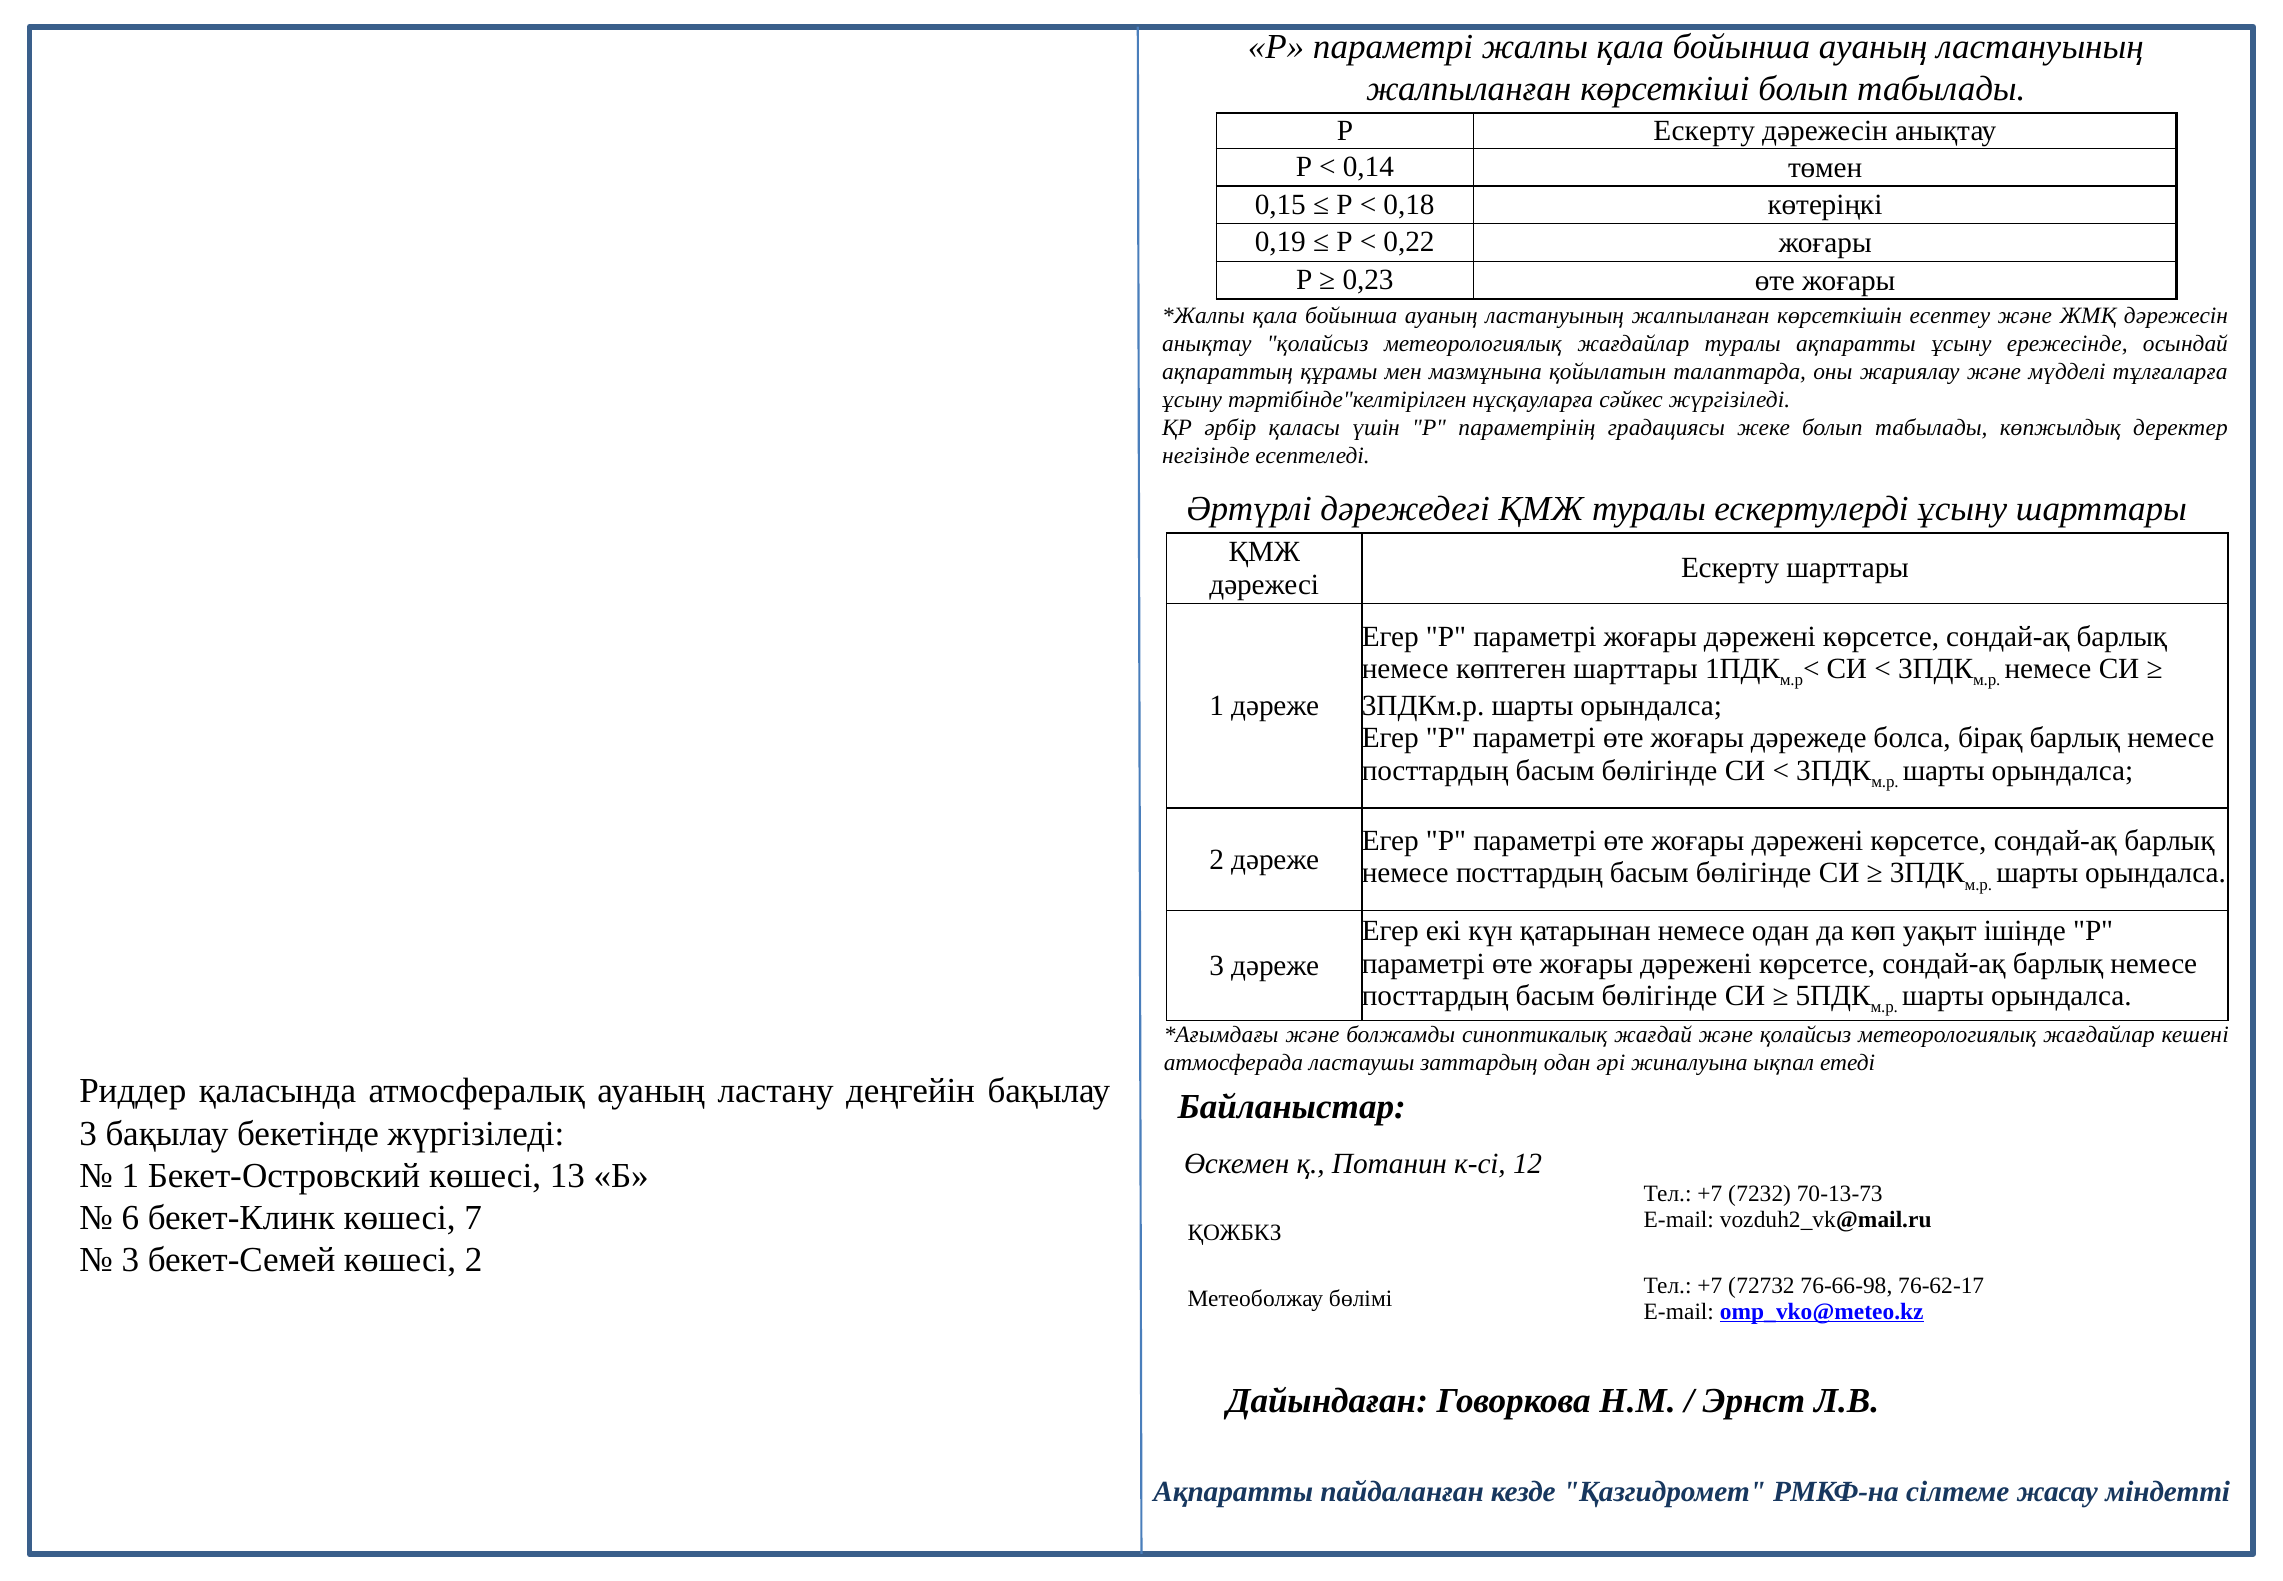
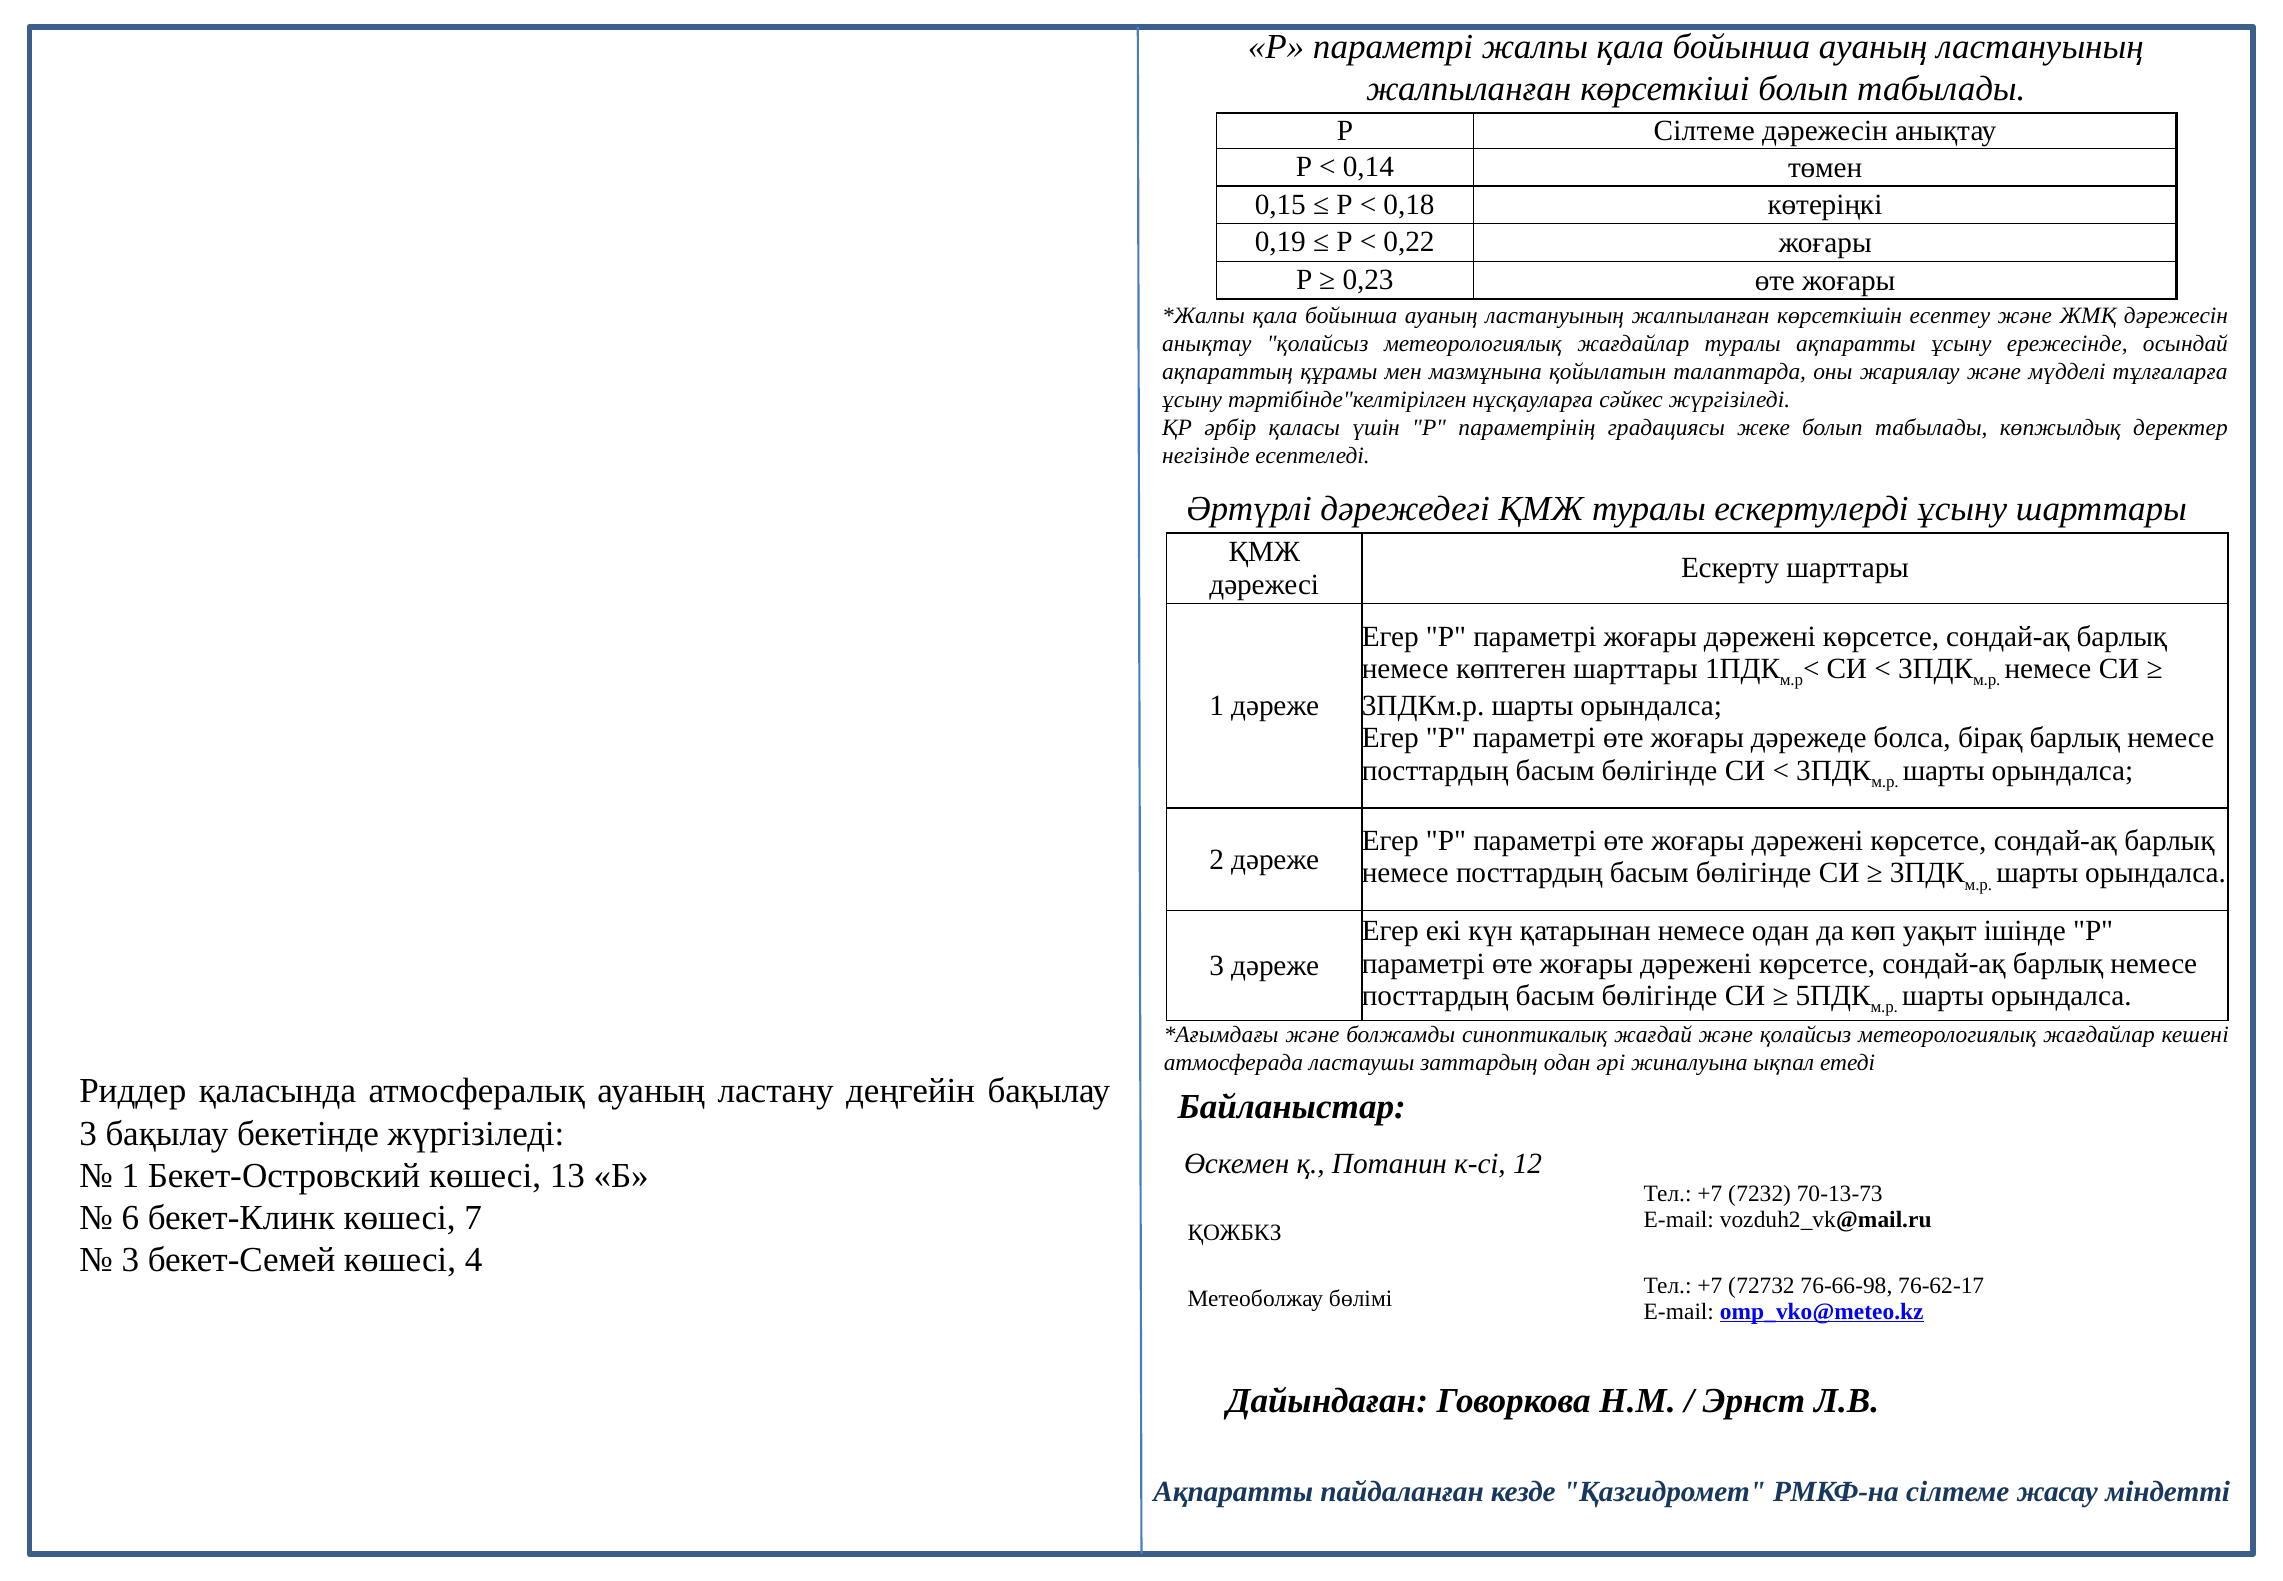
Р Ескерту: Ескерту -> Сілтеме
көшесі 2: 2 -> 4
